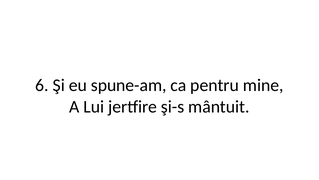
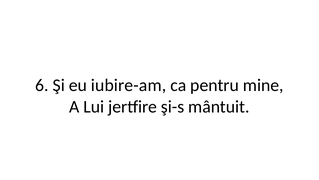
spune-am: spune-am -> iubire-am
